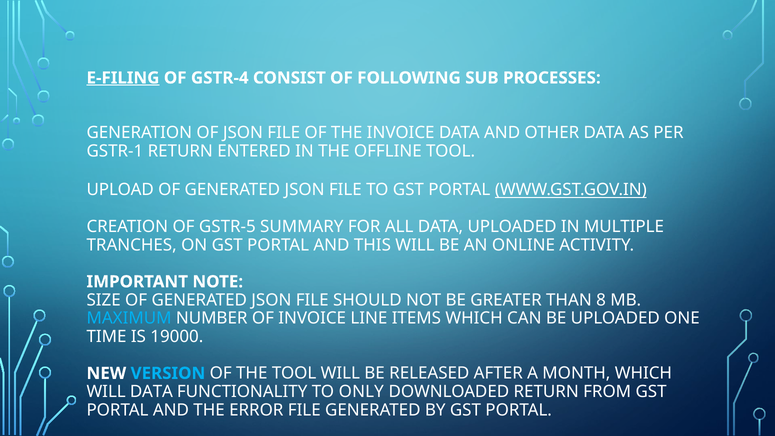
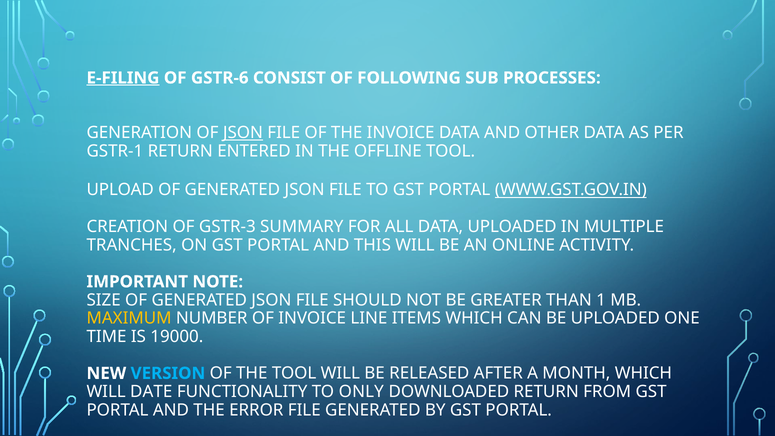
GSTR-4: GSTR-4 -> GSTR-6
JSON at (243, 133) underline: none -> present
GSTR-5: GSTR-5 -> GSTR-3
8: 8 -> 1
MAXIMUM colour: light blue -> yellow
WILL DATA: DATA -> DATE
